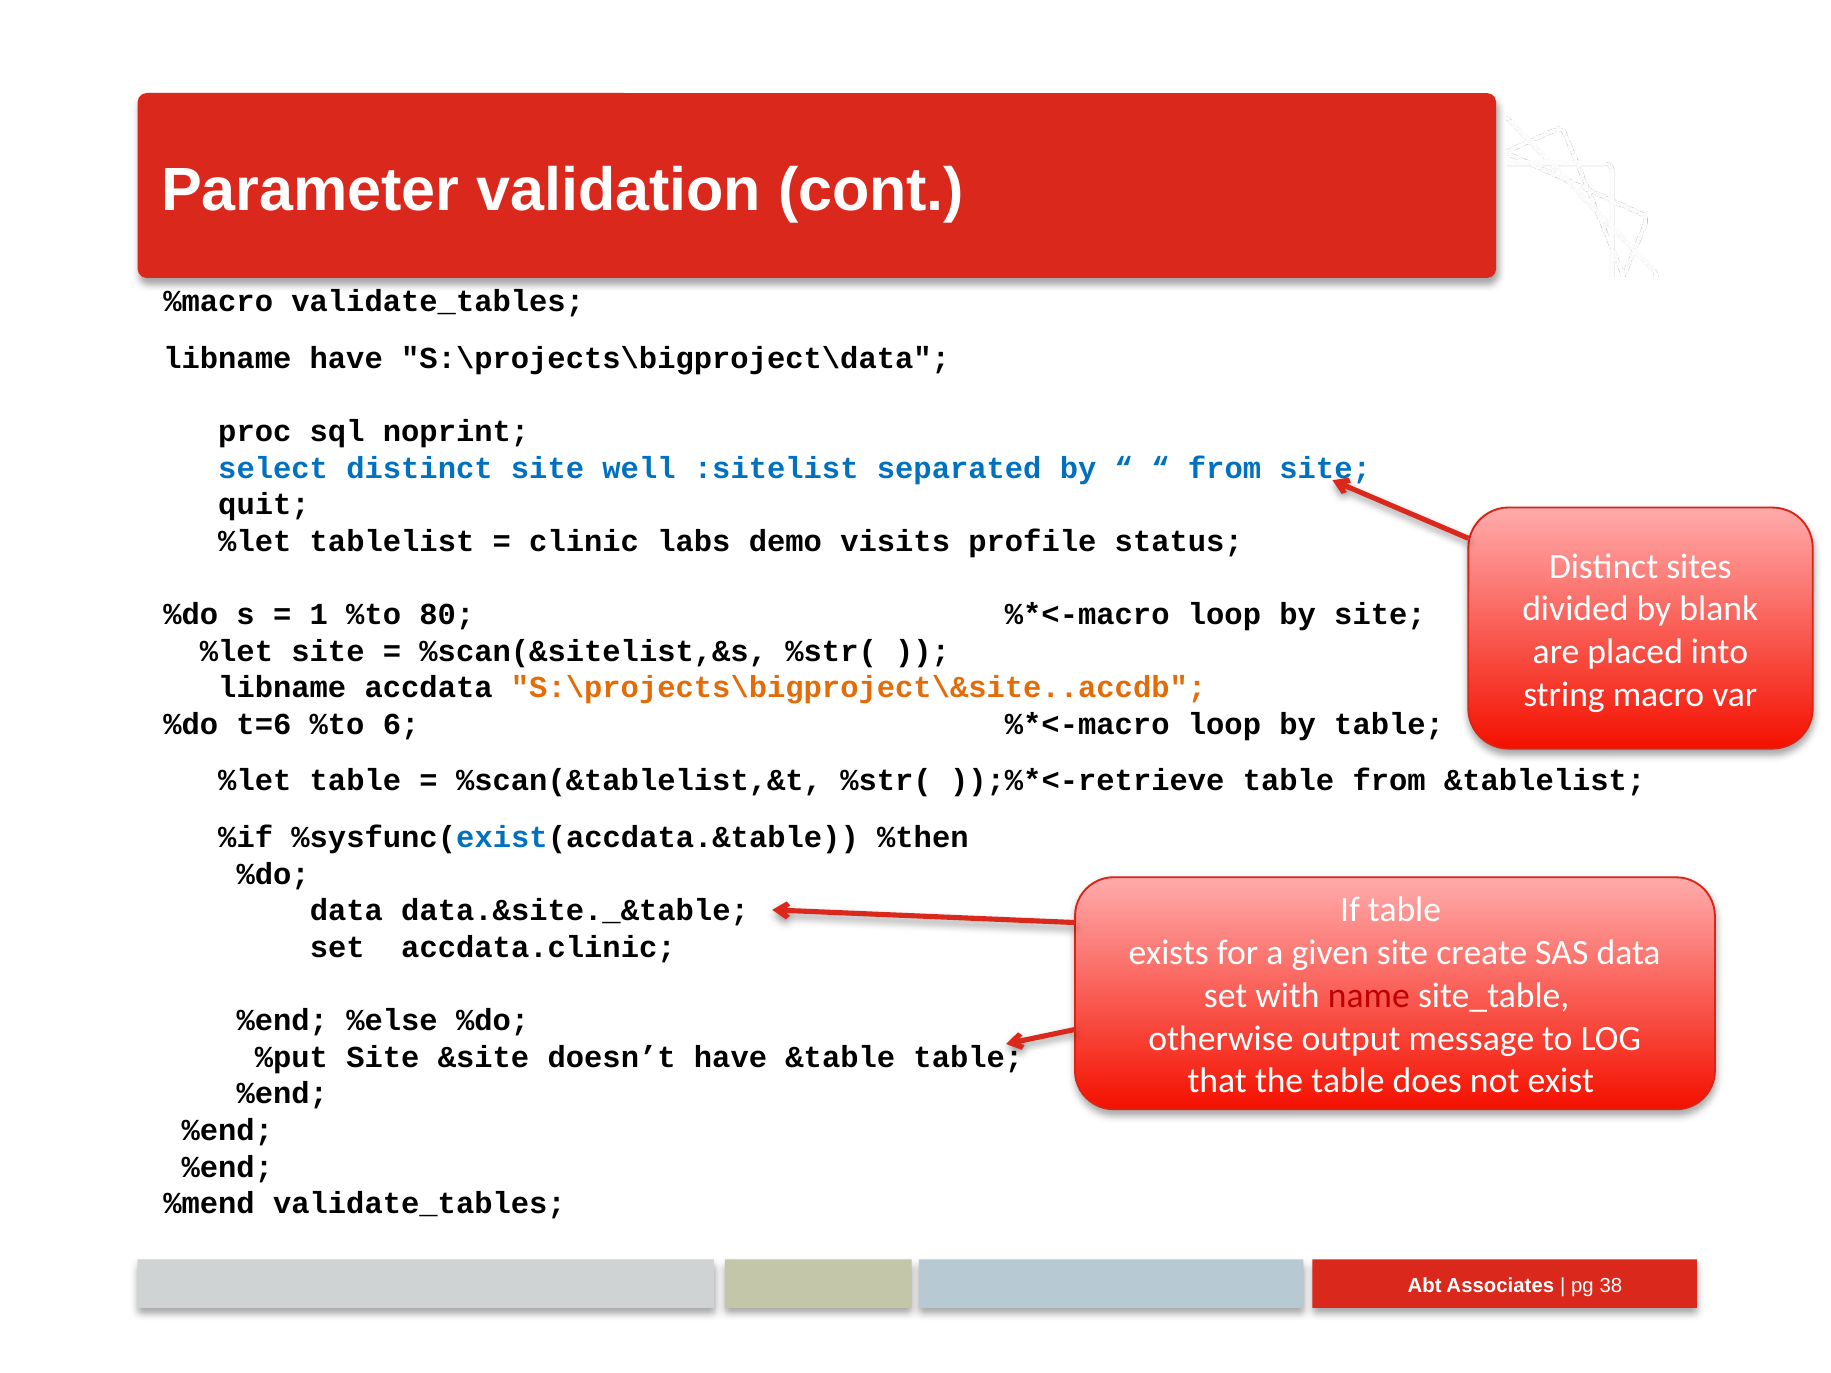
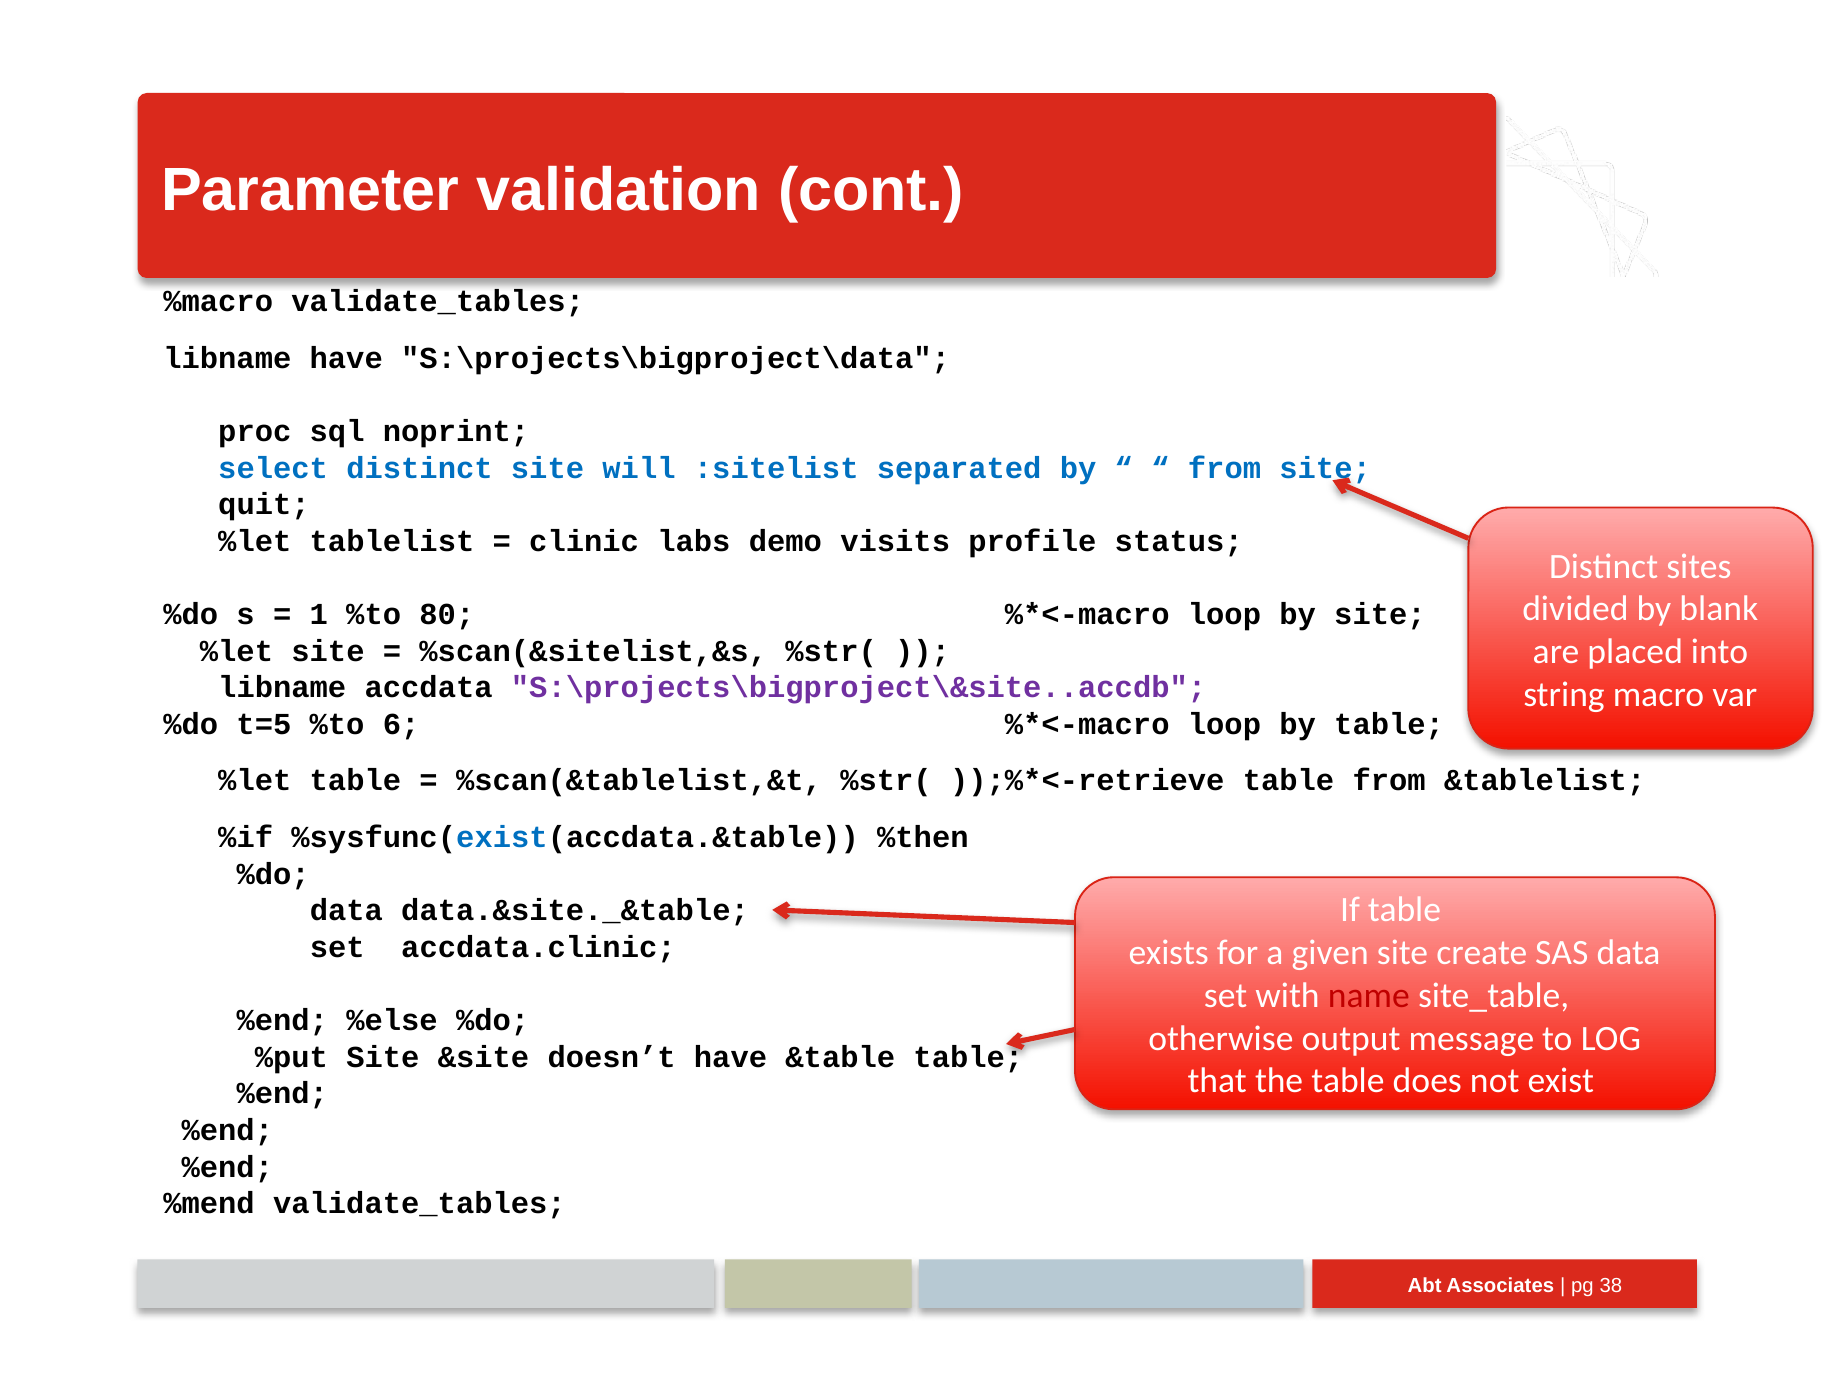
well: well -> will
S:\projects\bigproject\&site..accdb colour: orange -> purple
t=6: t=6 -> t=5
